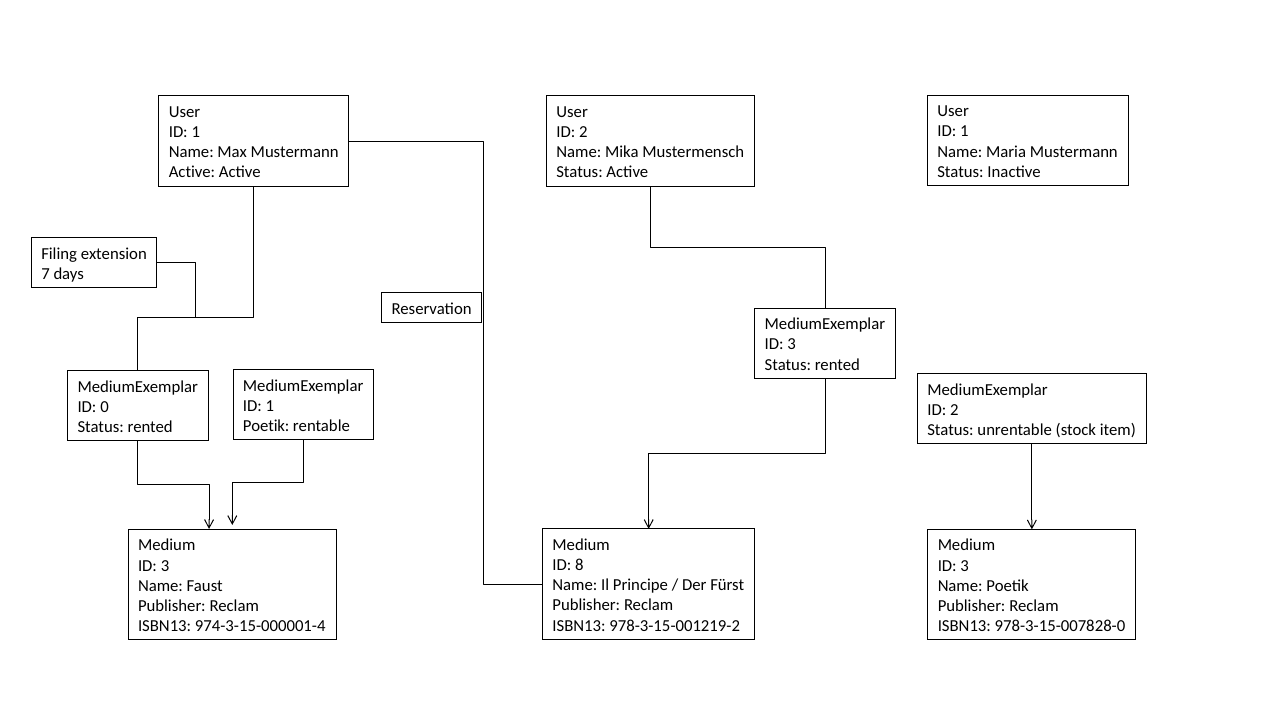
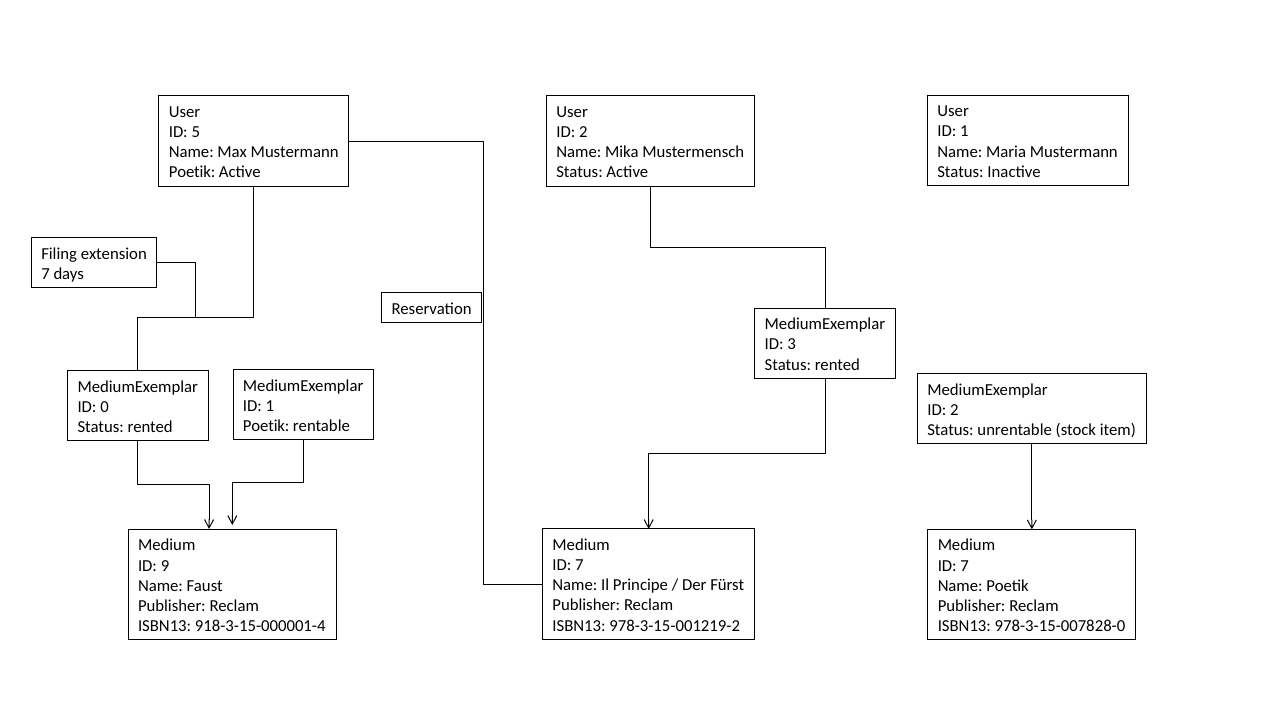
1 at (196, 132): 1 -> 5
Active at (192, 172): Active -> Poetik
8 at (579, 565): 8 -> 7
3 at (165, 565): 3 -> 9
3 at (965, 565): 3 -> 7
974-3-15-000001-4: 974-3-15-000001-4 -> 918-3-15-000001-4
